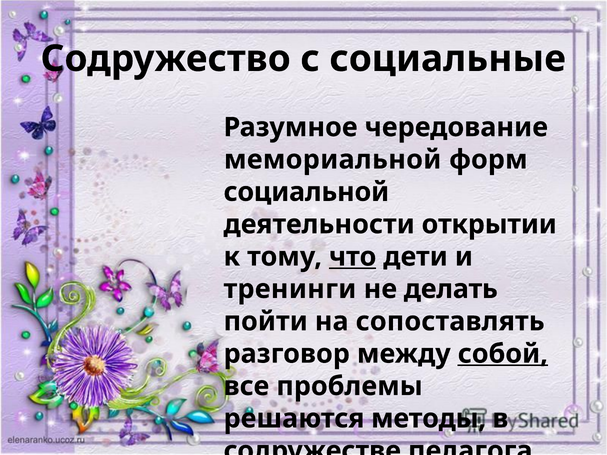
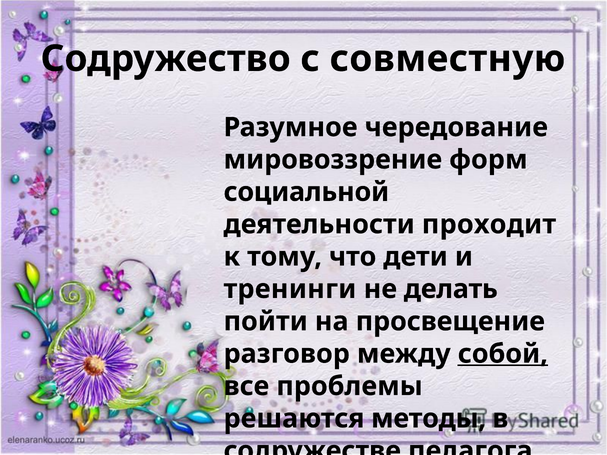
социальные: социальные -> совместную
мемориальной: мемориальной -> мировоззрение
открытии: открытии -> проходит
что underline: present -> none
сопоставлять: сопоставлять -> просвещение
